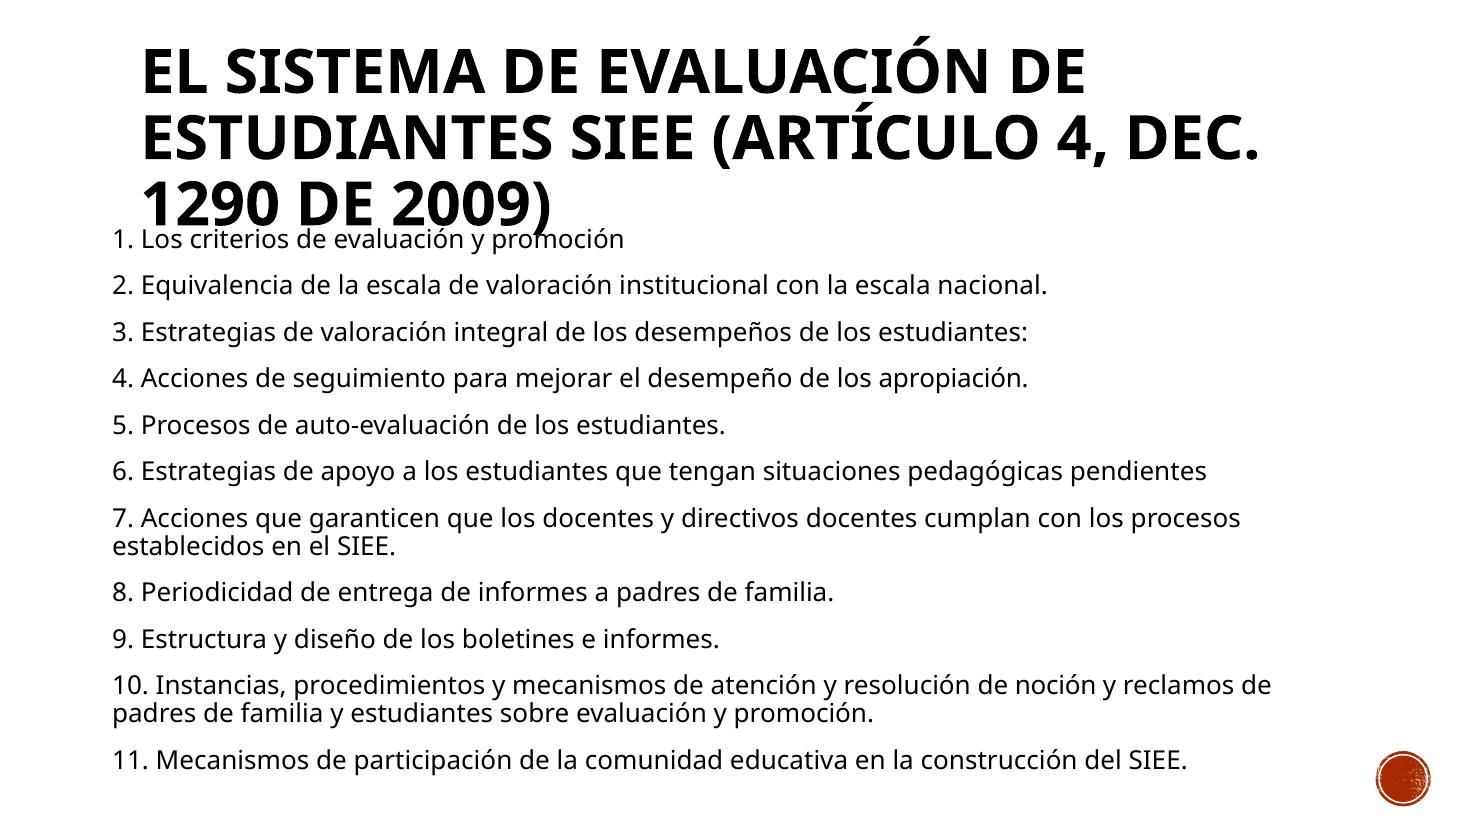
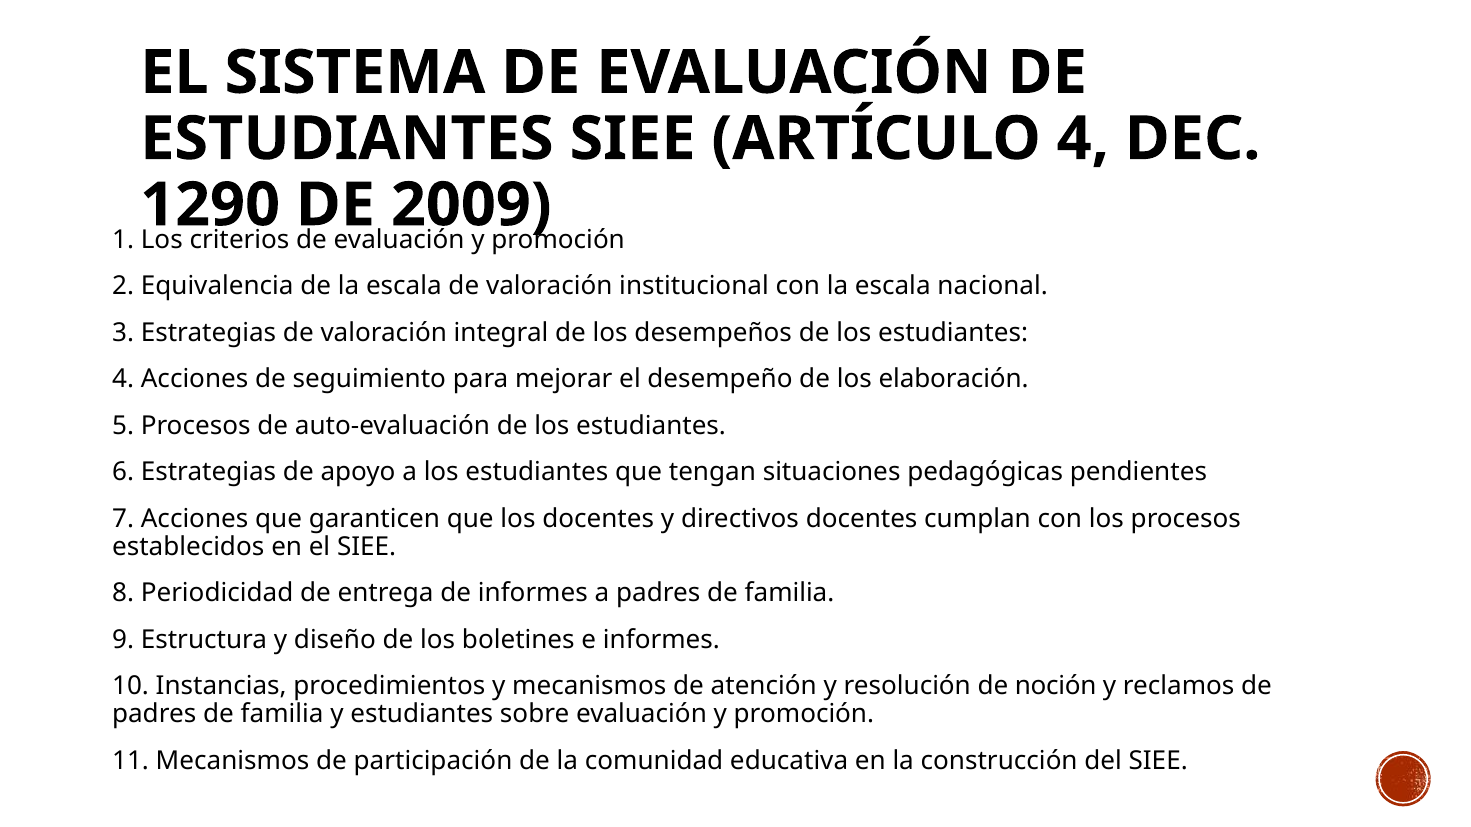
apropiación: apropiación -> elaboración
